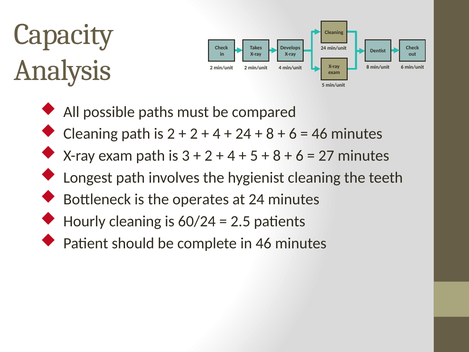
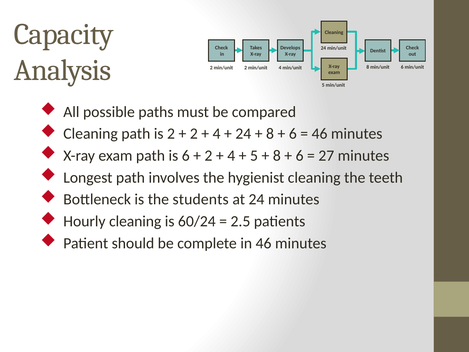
is 3: 3 -> 6
operates: operates -> students
